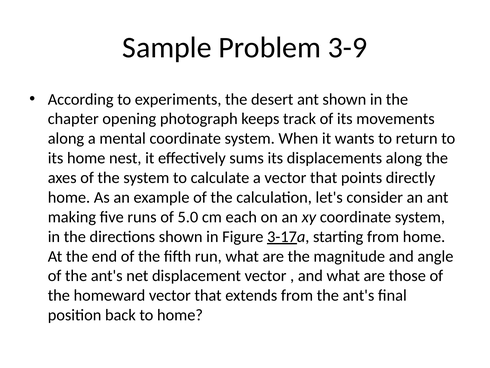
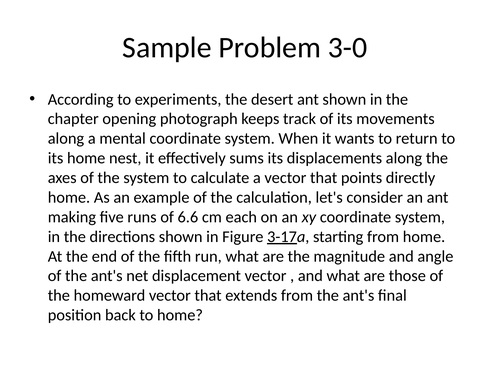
3-9: 3-9 -> 3-0
5.0: 5.0 -> 6.6
